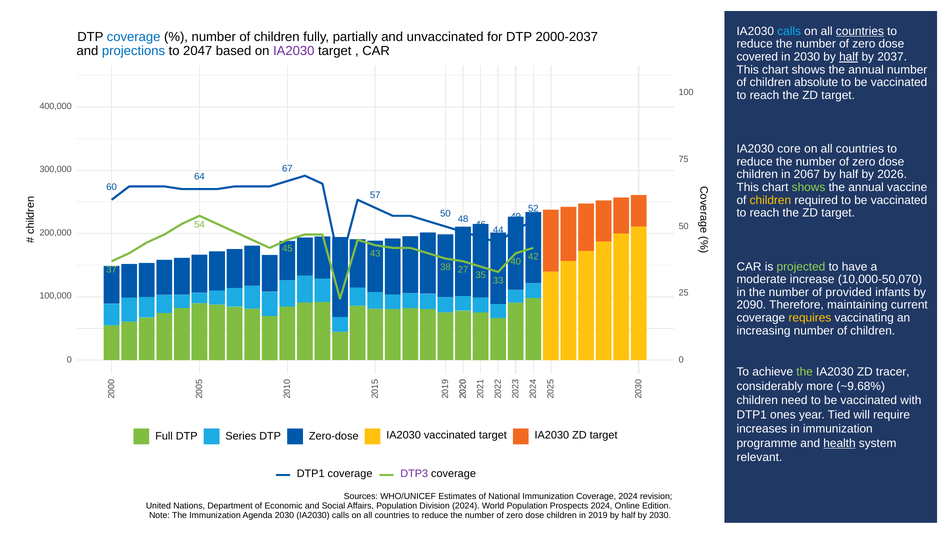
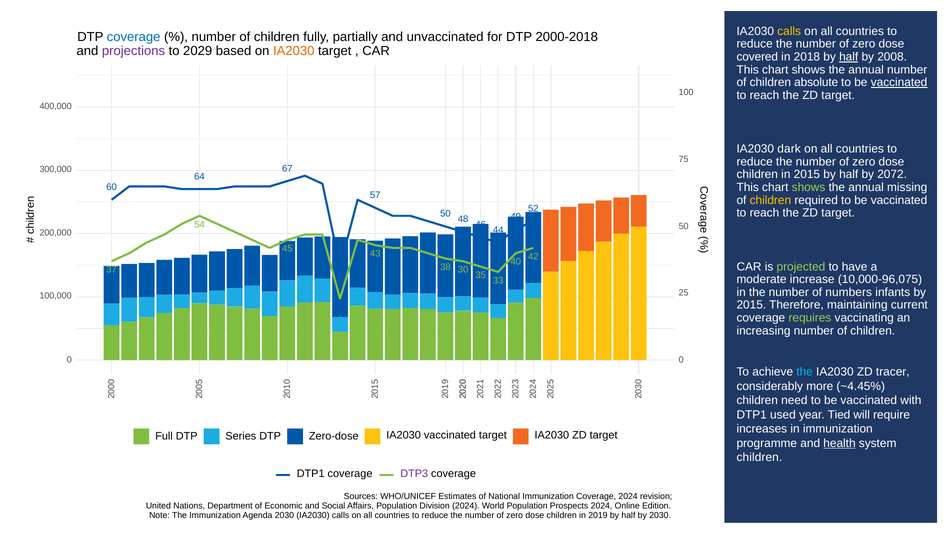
calls at (789, 31) colour: light blue -> yellow
countries at (860, 31) underline: present -> none
2000-2037: 2000-2037 -> 2000-2018
projections colour: blue -> purple
2047: 2047 -> 2029
IA2030 at (294, 51) colour: purple -> orange
in 2030: 2030 -> 2018
2037: 2037 -> 2008
vaccinated at (899, 82) underline: none -> present
core: core -> dark
in 2067: 2067 -> 2015
2026: 2026 -> 2072
vaccine: vaccine -> missing
27: 27 -> 30
10,000-50,070: 10,000-50,070 -> 10,000-96,075
provided: provided -> numbers
2090 at (751, 305): 2090 -> 2015
requires colour: yellow -> light green
the at (805, 372) colour: light green -> light blue
~9.68%: ~9.68% -> ~4.45%
ones: ones -> used
relevant at (759, 457): relevant -> children
